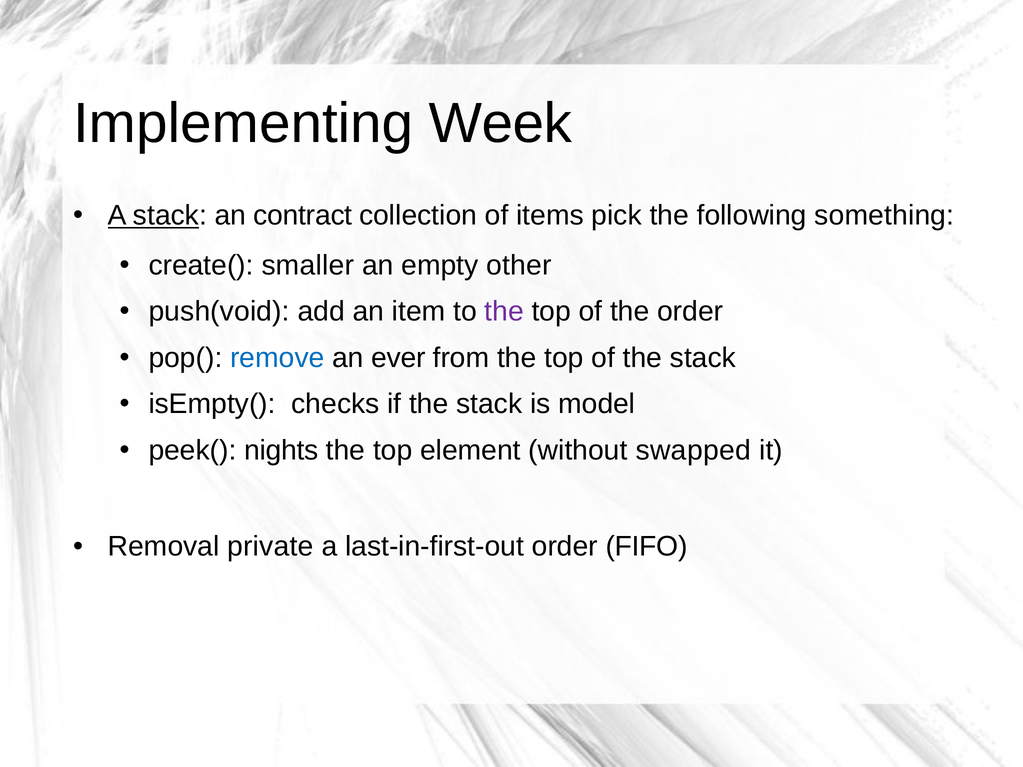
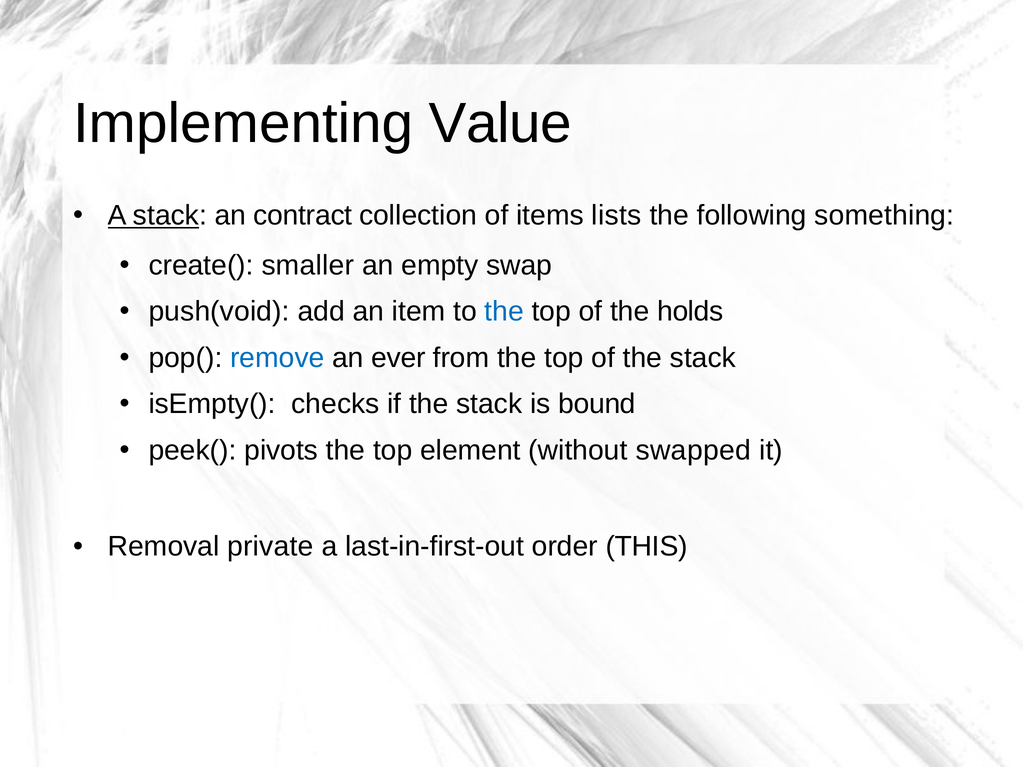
Week: Week -> Value
pick: pick -> lists
other: other -> swap
the at (504, 312) colour: purple -> blue
the order: order -> holds
model: model -> bound
nights: nights -> pivots
FIFO: FIFO -> THIS
